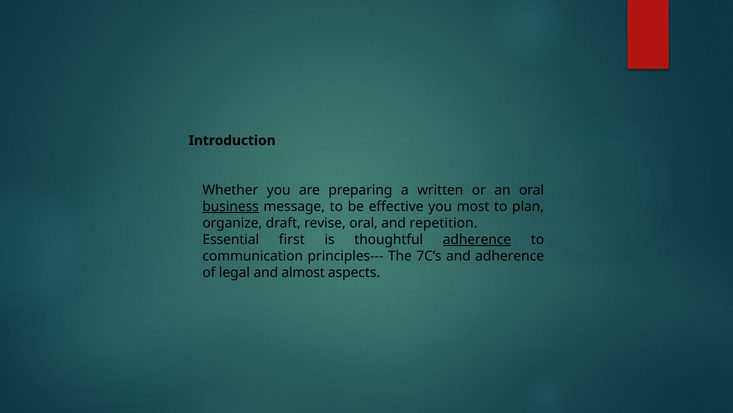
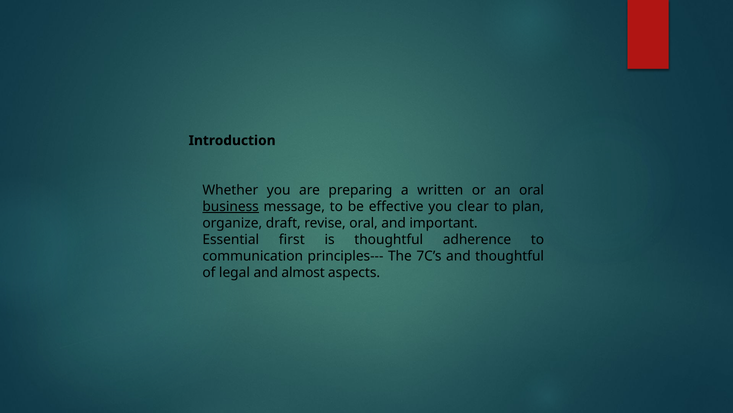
most: most -> clear
repetition: repetition -> important
adherence at (477, 239) underline: present -> none
and adherence: adherence -> thoughtful
